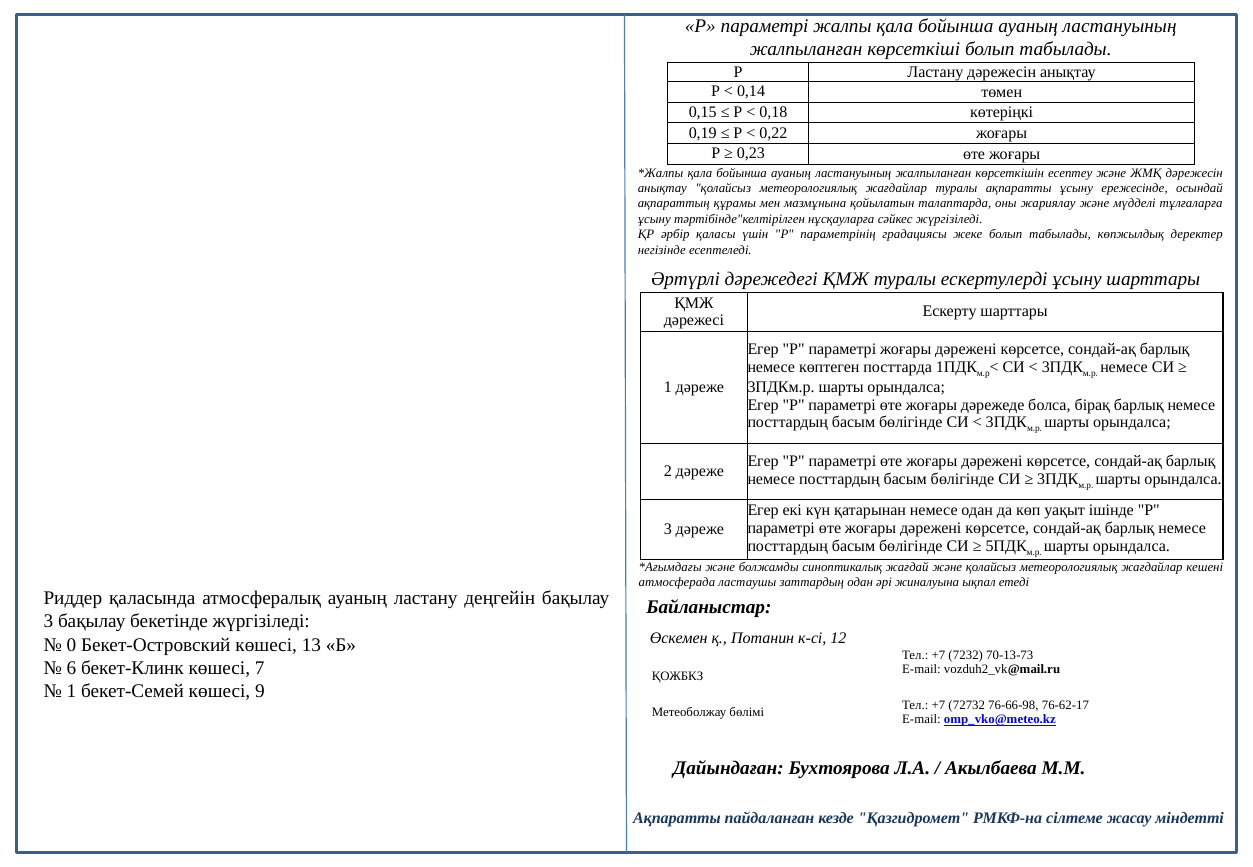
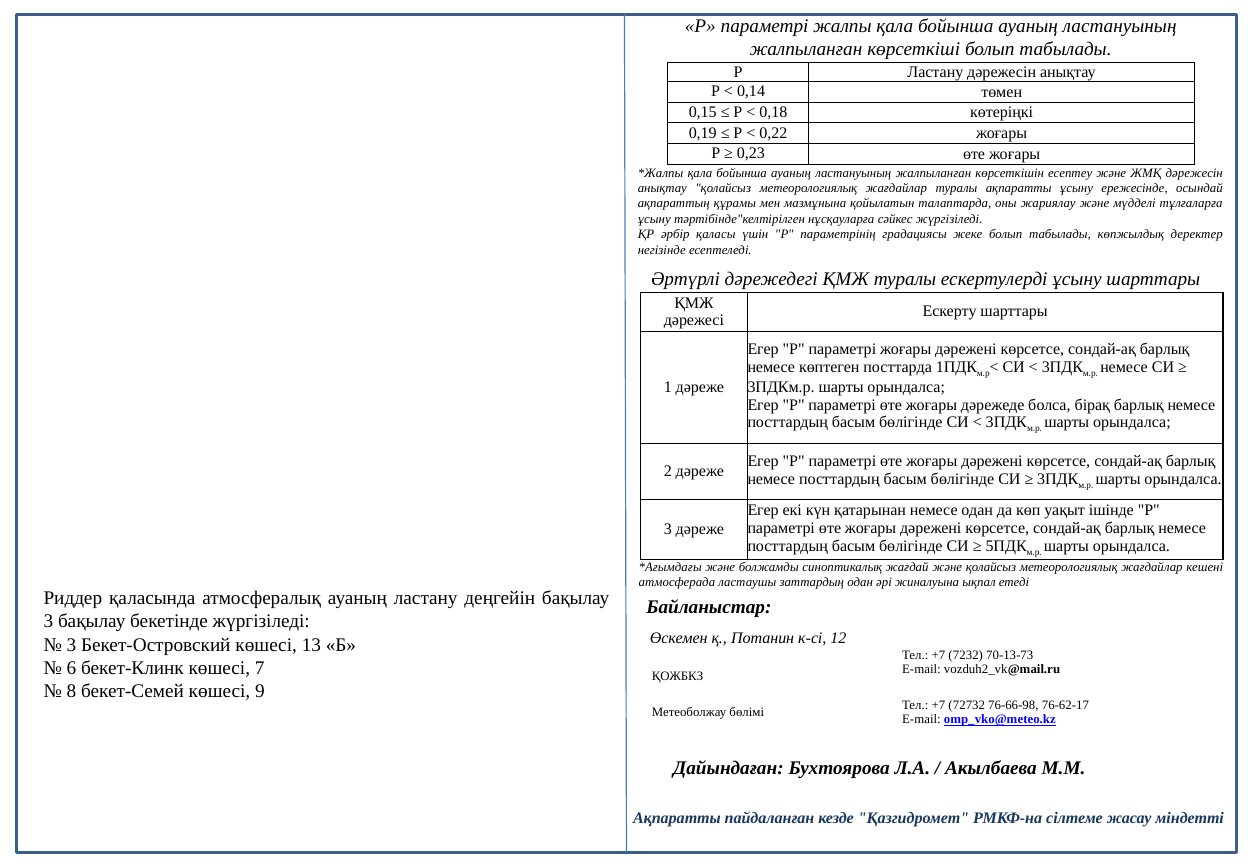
0 at (72, 645): 0 -> 3
1 at (72, 691): 1 -> 8
